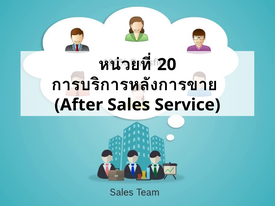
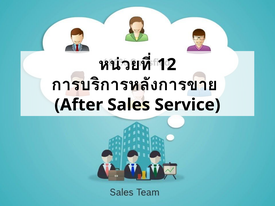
20: 20 -> 12
